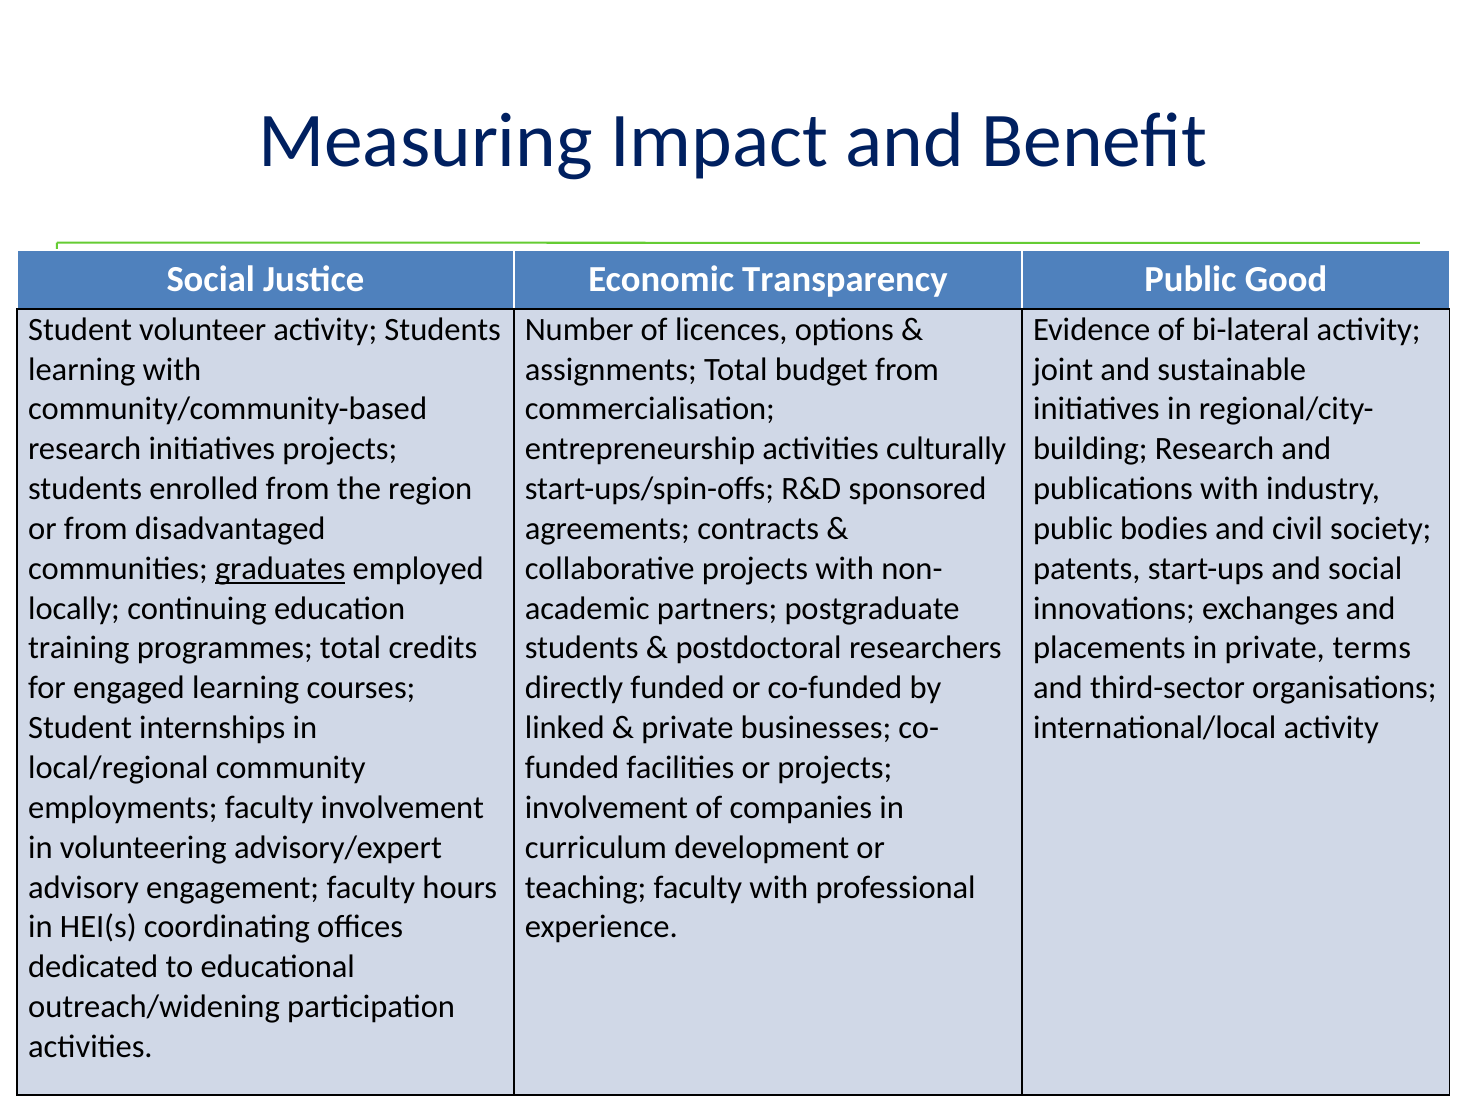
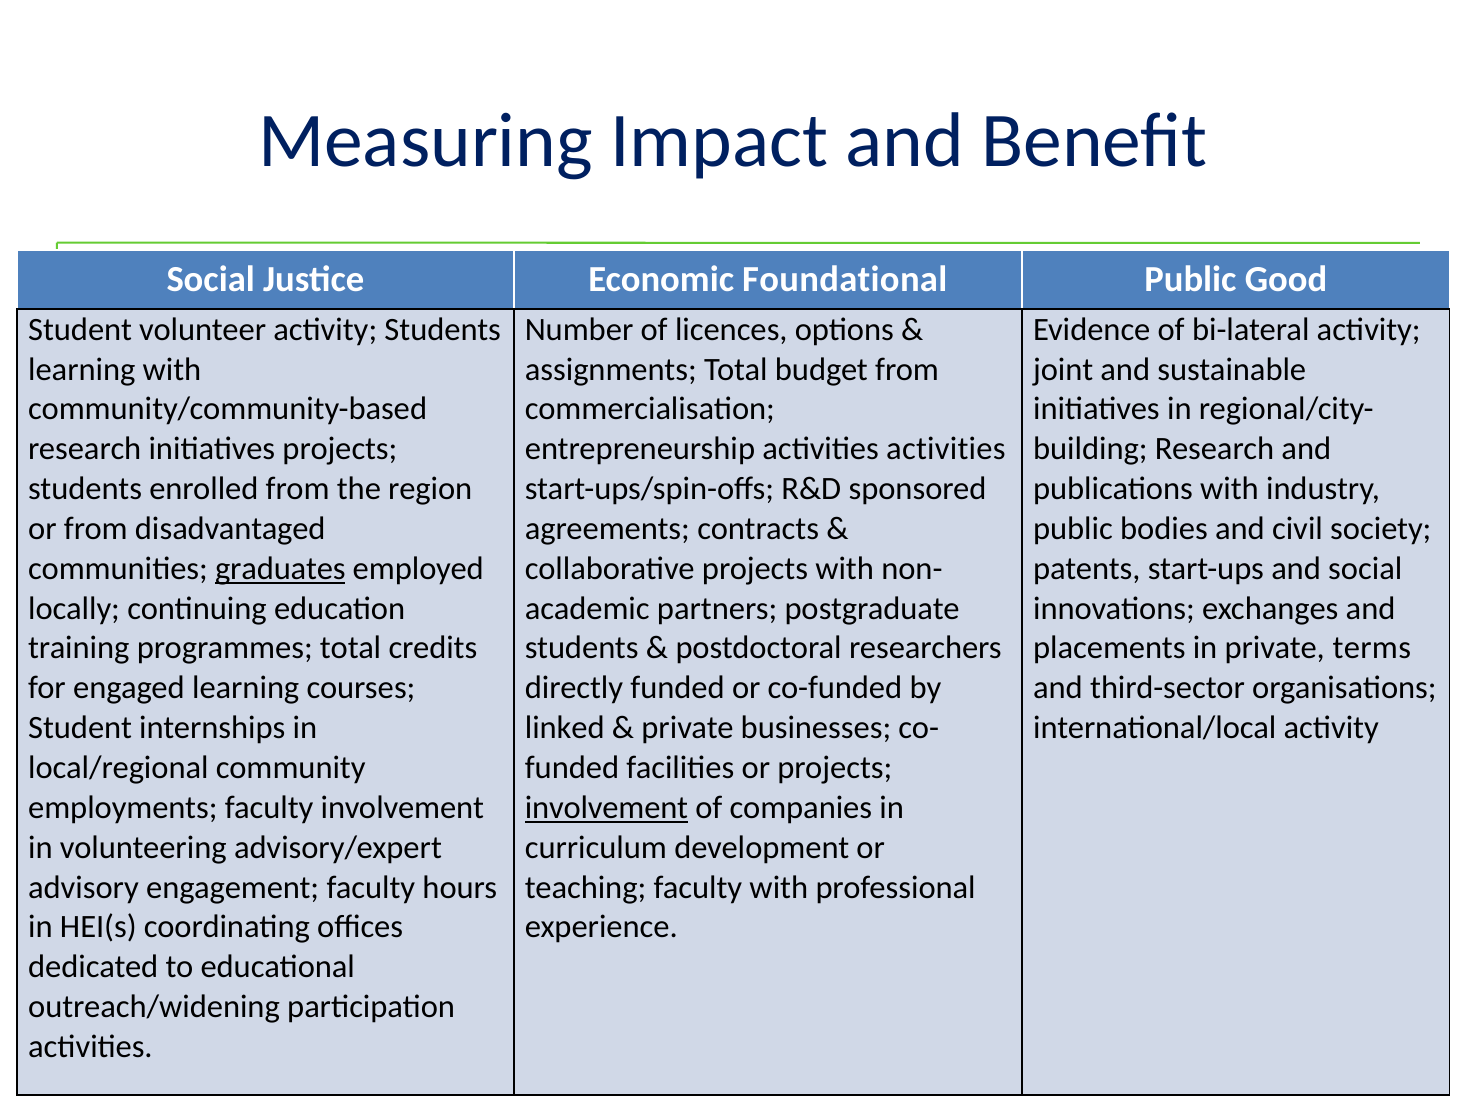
Transparency: Transparency -> Foundational
activities culturally: culturally -> activities
involvement at (607, 808) underline: none -> present
